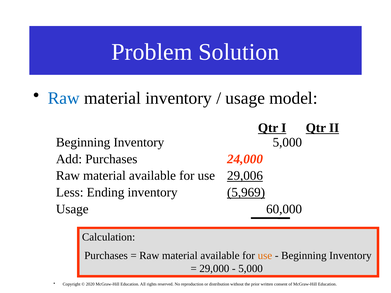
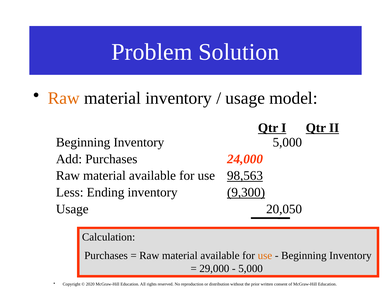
Raw at (64, 98) colour: blue -> orange
29,006: 29,006 -> 98,563
5,969: 5,969 -> 9,300
60,000: 60,000 -> 20,050
